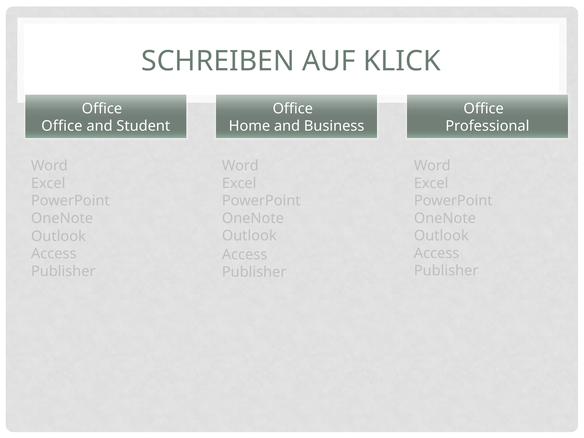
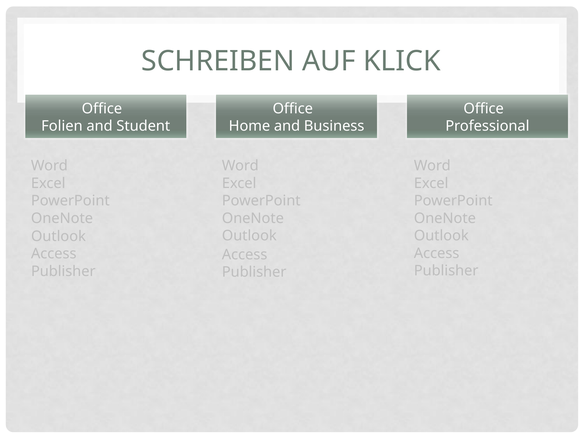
Office at (62, 126): Office -> Folien
